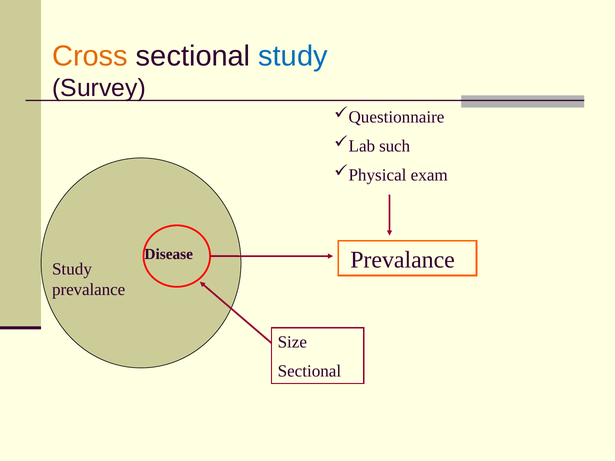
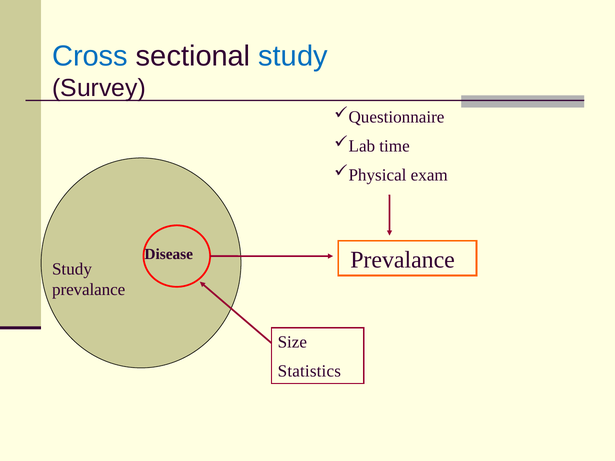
Cross colour: orange -> blue
such: such -> time
Sectional at (309, 372): Sectional -> Statistics
